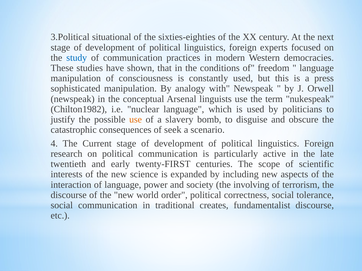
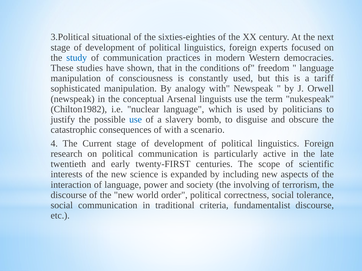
press: press -> tariff
use at (136, 120) colour: orange -> blue
of seek: seek -> with
creates: creates -> criteria
